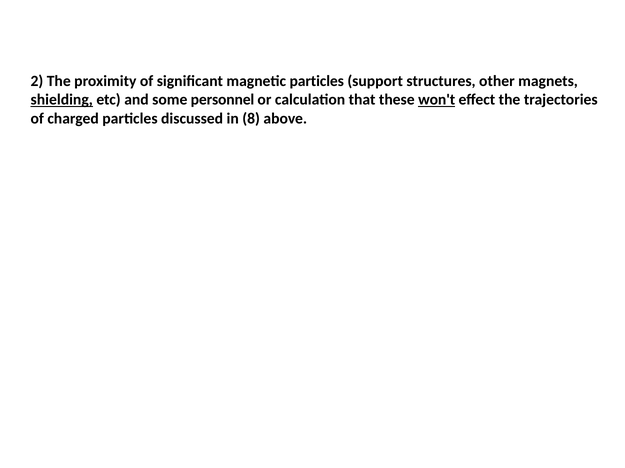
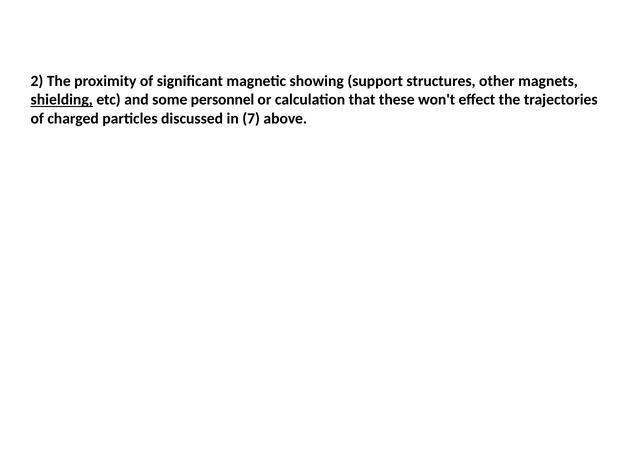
magnetic particles: particles -> showing
won't underline: present -> none
8: 8 -> 7
